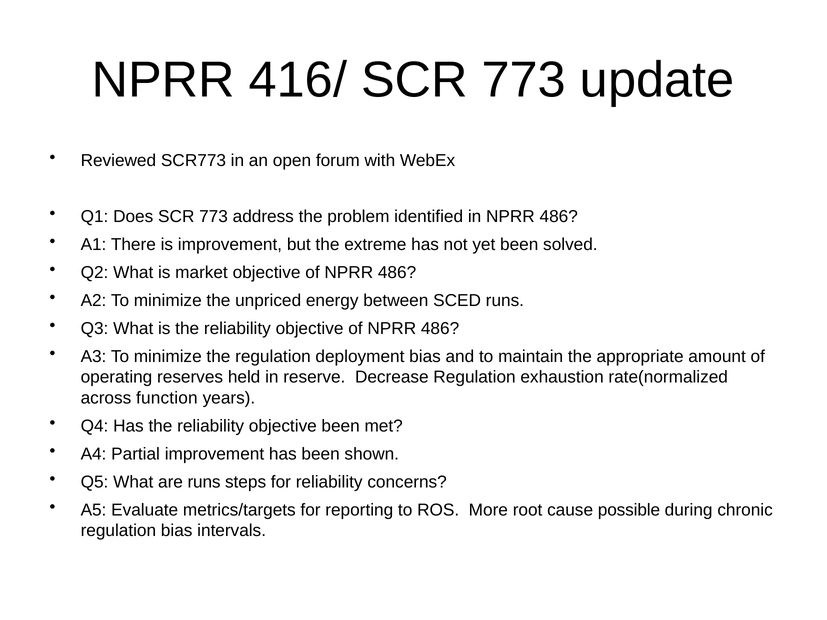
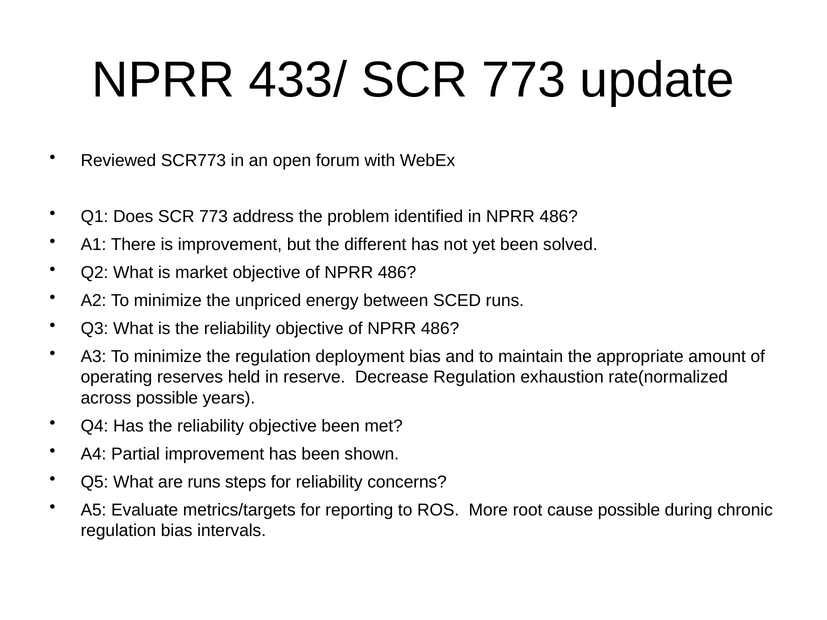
416/: 416/ -> 433/
extreme: extreme -> different
across function: function -> possible
